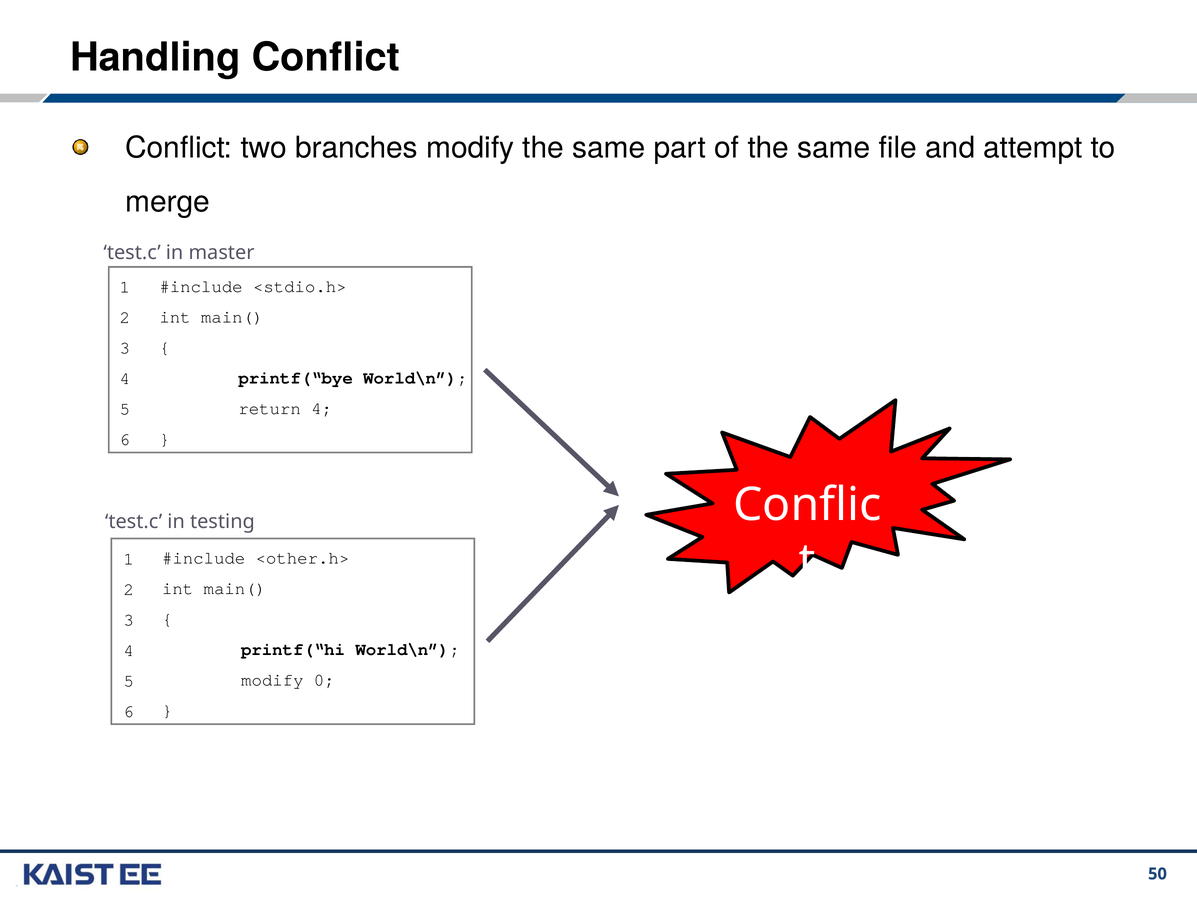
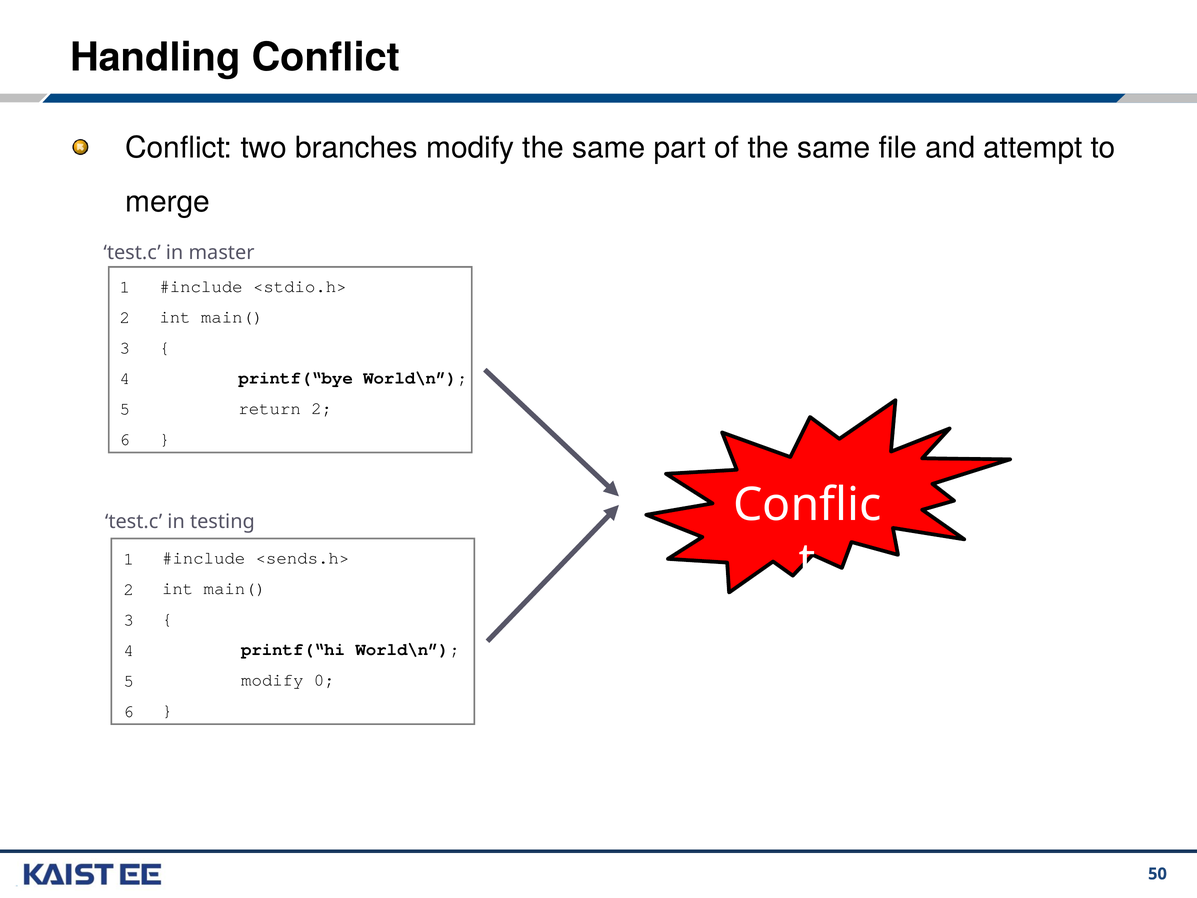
return 4: 4 -> 2
<other.h>: <other.h> -> <sends.h>
